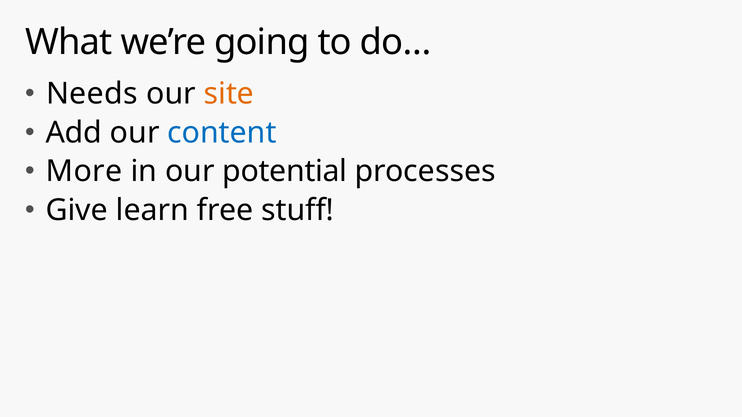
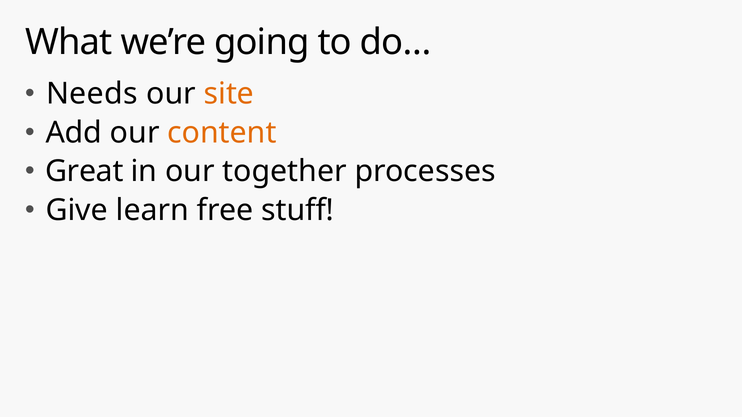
content colour: blue -> orange
More: More -> Great
potential: potential -> together
